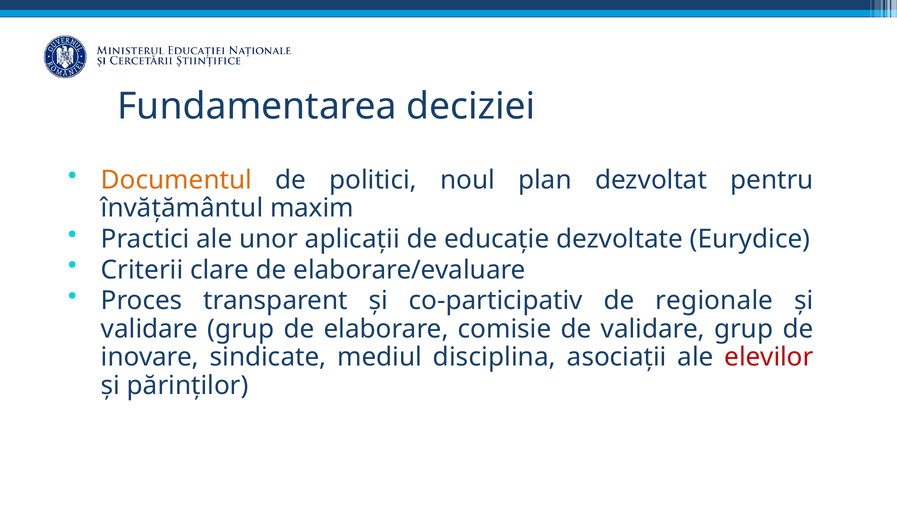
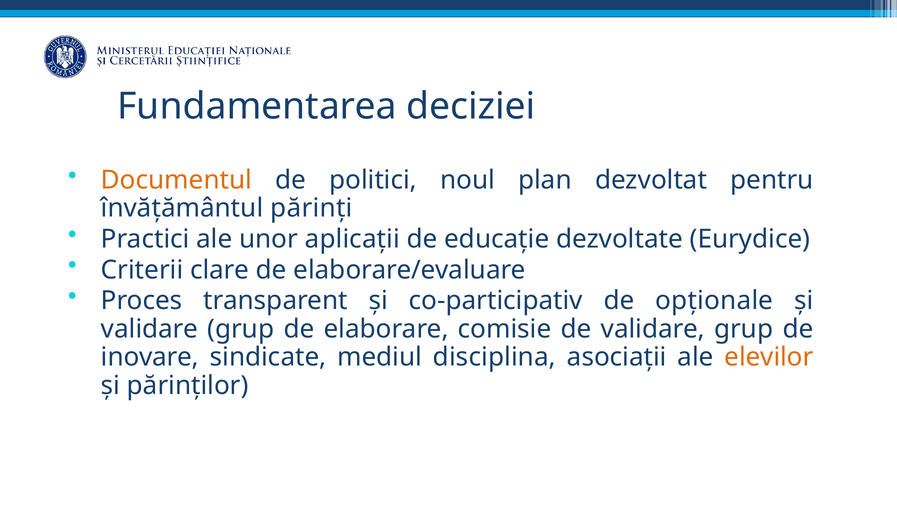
maxim: maxim -> părinți
regionale: regionale -> opționale
elevilor colour: red -> orange
